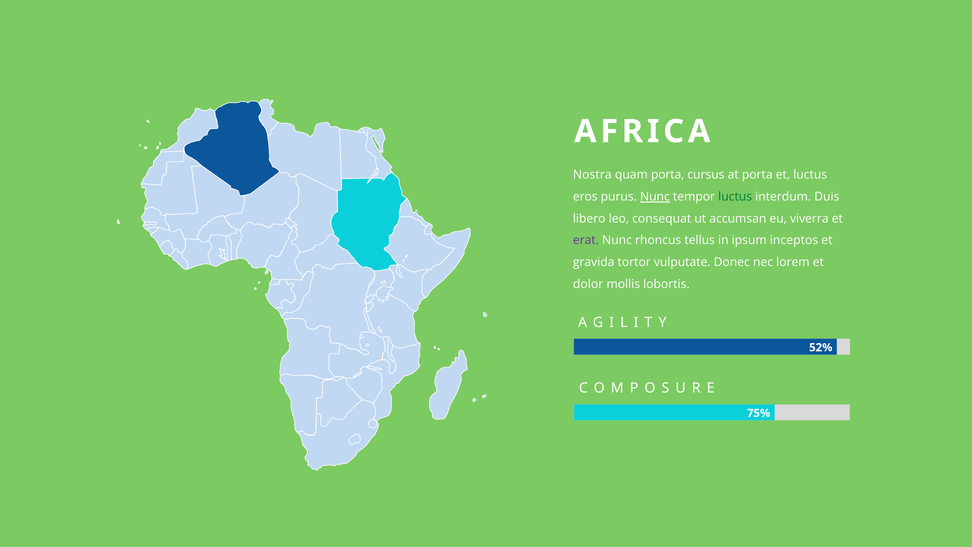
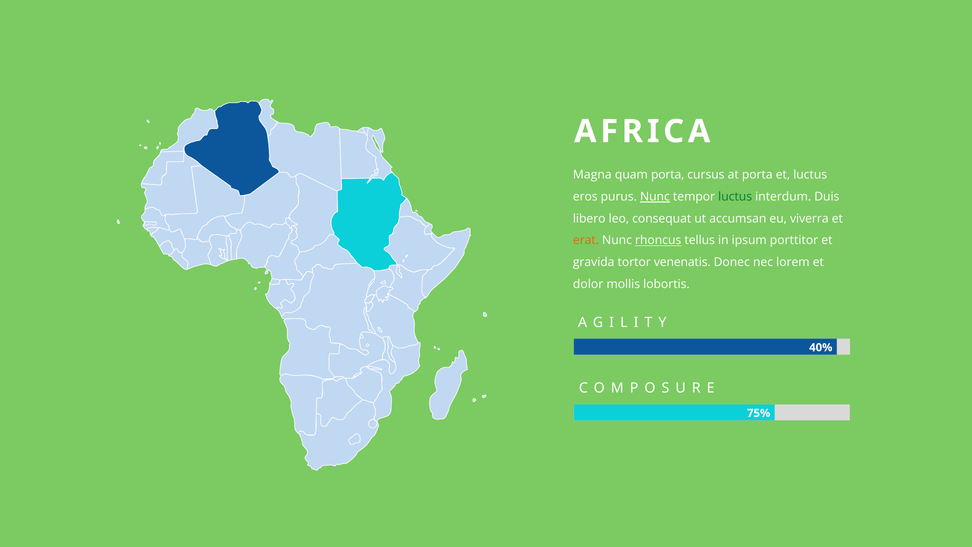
Nostra: Nostra -> Magna
erat colour: purple -> orange
rhoncus underline: none -> present
inceptos: inceptos -> porttitor
vulputate: vulputate -> venenatis
52%: 52% -> 40%
